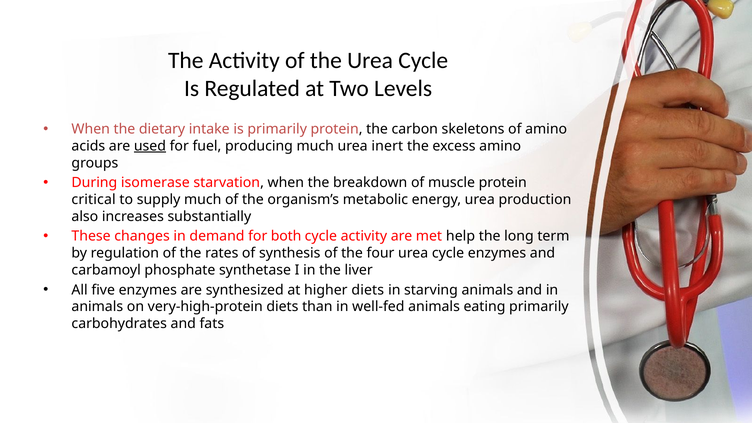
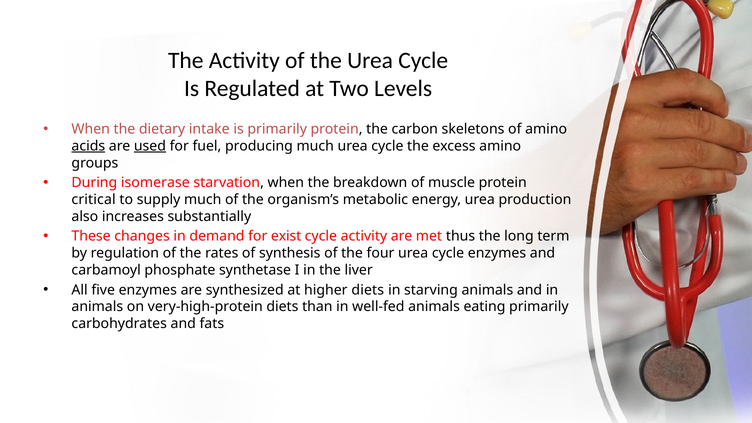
acids underline: none -> present
much urea inert: inert -> cycle
both: both -> exist
help: help -> thus
